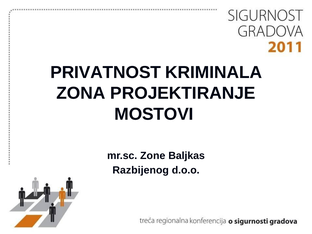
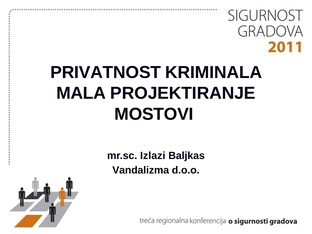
ZONA: ZONA -> MALA
Zone: Zone -> Izlazi
Razbijenog: Razbijenog -> Vandalizma
